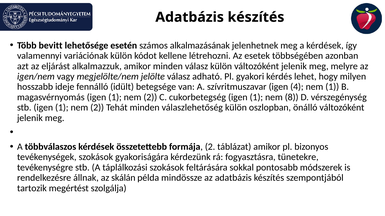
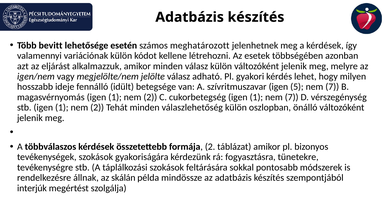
alkalmazásának: alkalmazásának -> meghatározott
4: 4 -> 5
1 at (332, 87): 1 -> 7
1 nem 8: 8 -> 7
tartozik: tartozik -> interjúk
